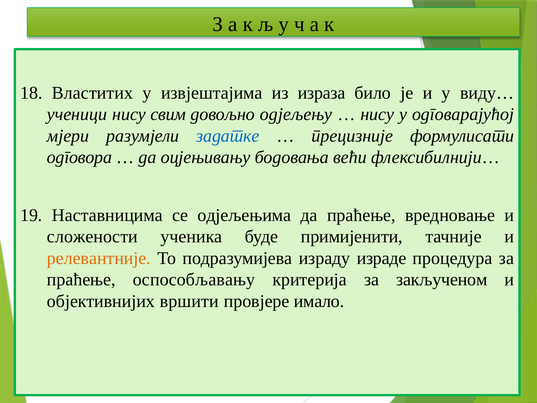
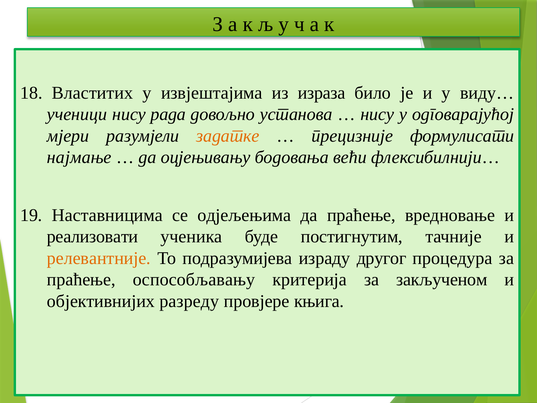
свим: свим -> рада
одјељењу: одјељењу -> установа
задатке colour: blue -> orange
одговора: одговора -> најмање
сложености: сложености -> реализовати
примијенити: примијенити -> постигнутим
израде: израде -> другог
вршити: вршити -> разреду
имало: имало -> књига
